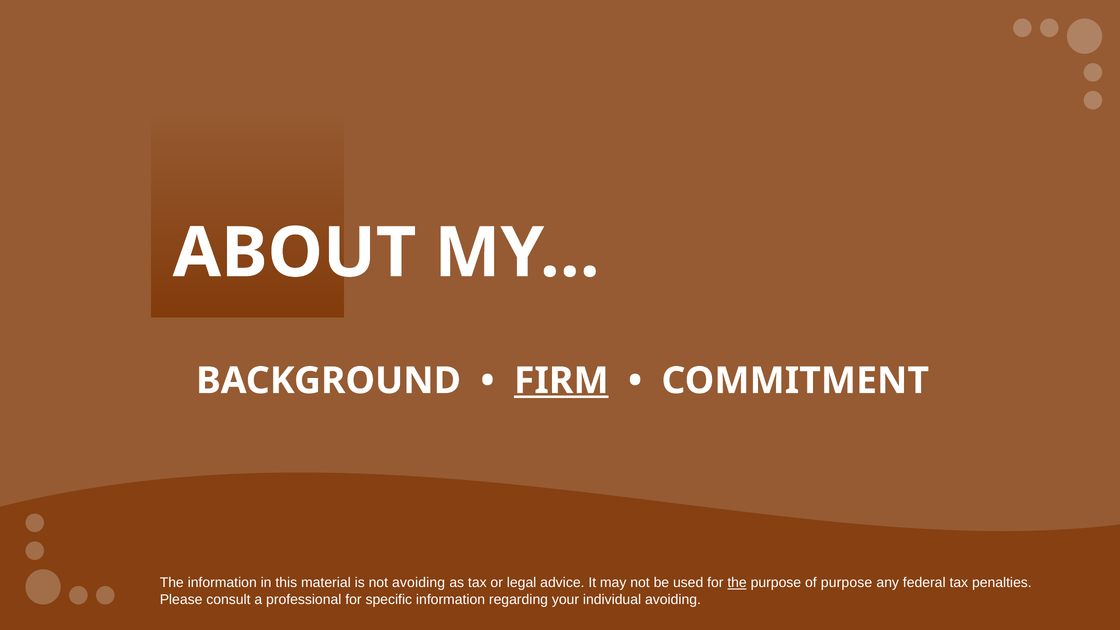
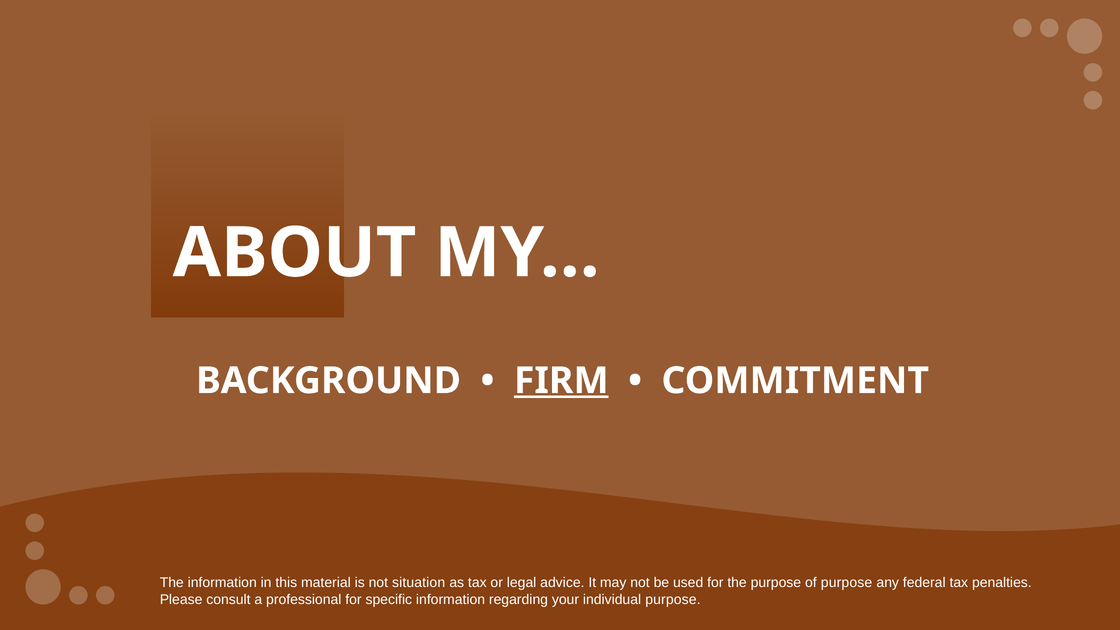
not avoiding: avoiding -> situation
the at (737, 583) underline: present -> none
individual avoiding: avoiding -> purpose
